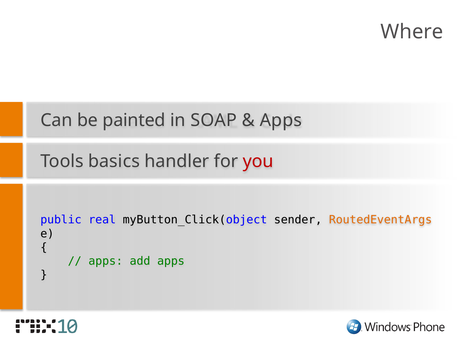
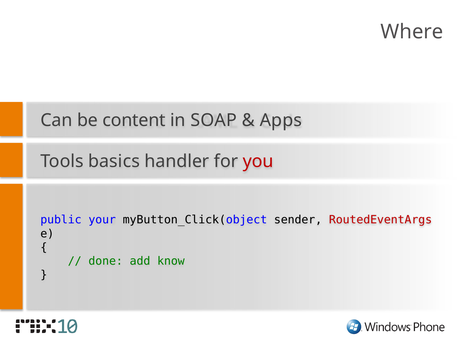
painted: painted -> content
real: real -> your
RoutedEventArgs colour: orange -> red
apps at (106, 261): apps -> done
add apps: apps -> know
